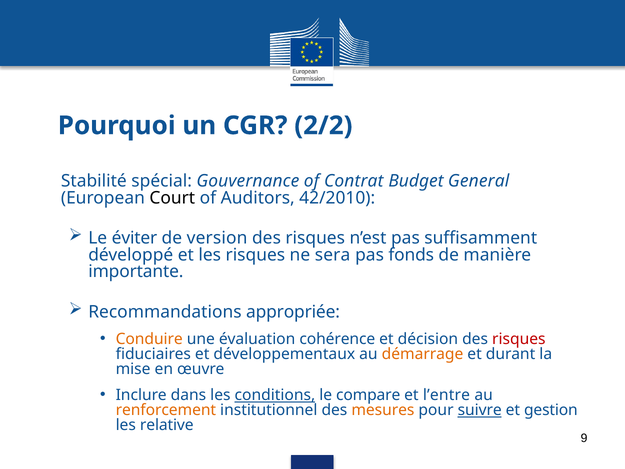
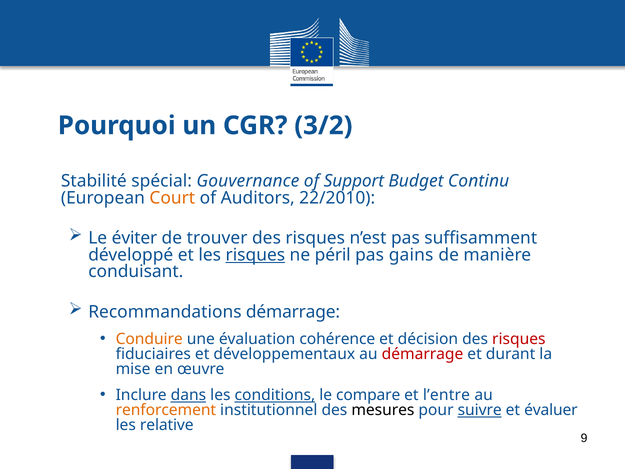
2/2: 2/2 -> 3/2
Contrat: Contrat -> Support
General: General -> Continu
Court colour: black -> orange
42/2010: 42/2010 -> 22/2010
version: version -> trouver
risques at (255, 255) underline: none -> present
sera: sera -> péril
fonds: fonds -> gains
importante: importante -> conduisant
Recommandations appropriée: appropriée -> démarrage
démarrage at (423, 354) colour: orange -> red
dans underline: none -> present
mesures colour: orange -> black
gestion: gestion -> évaluer
